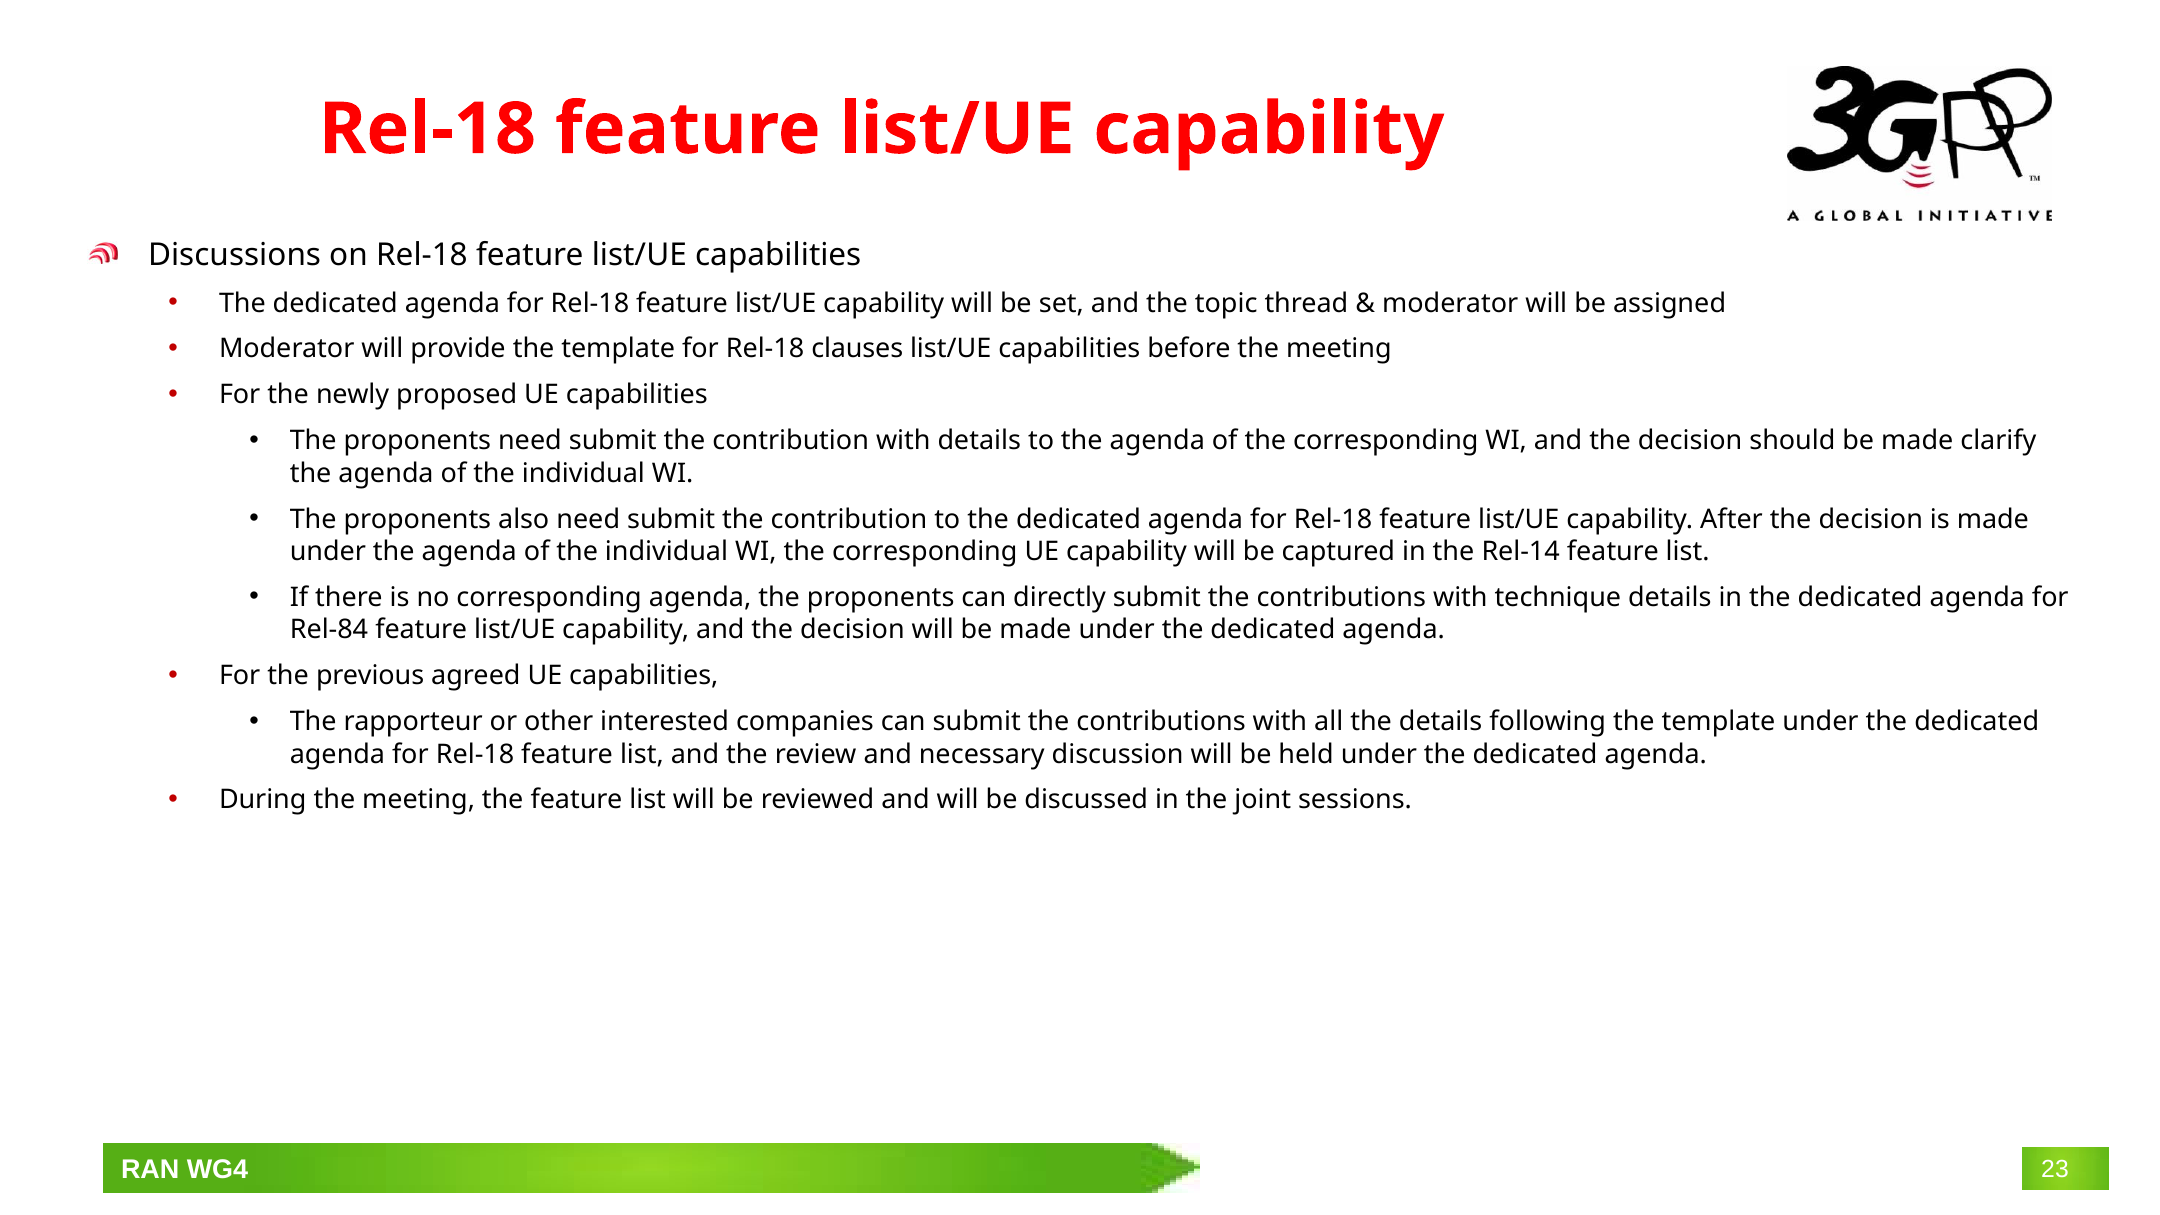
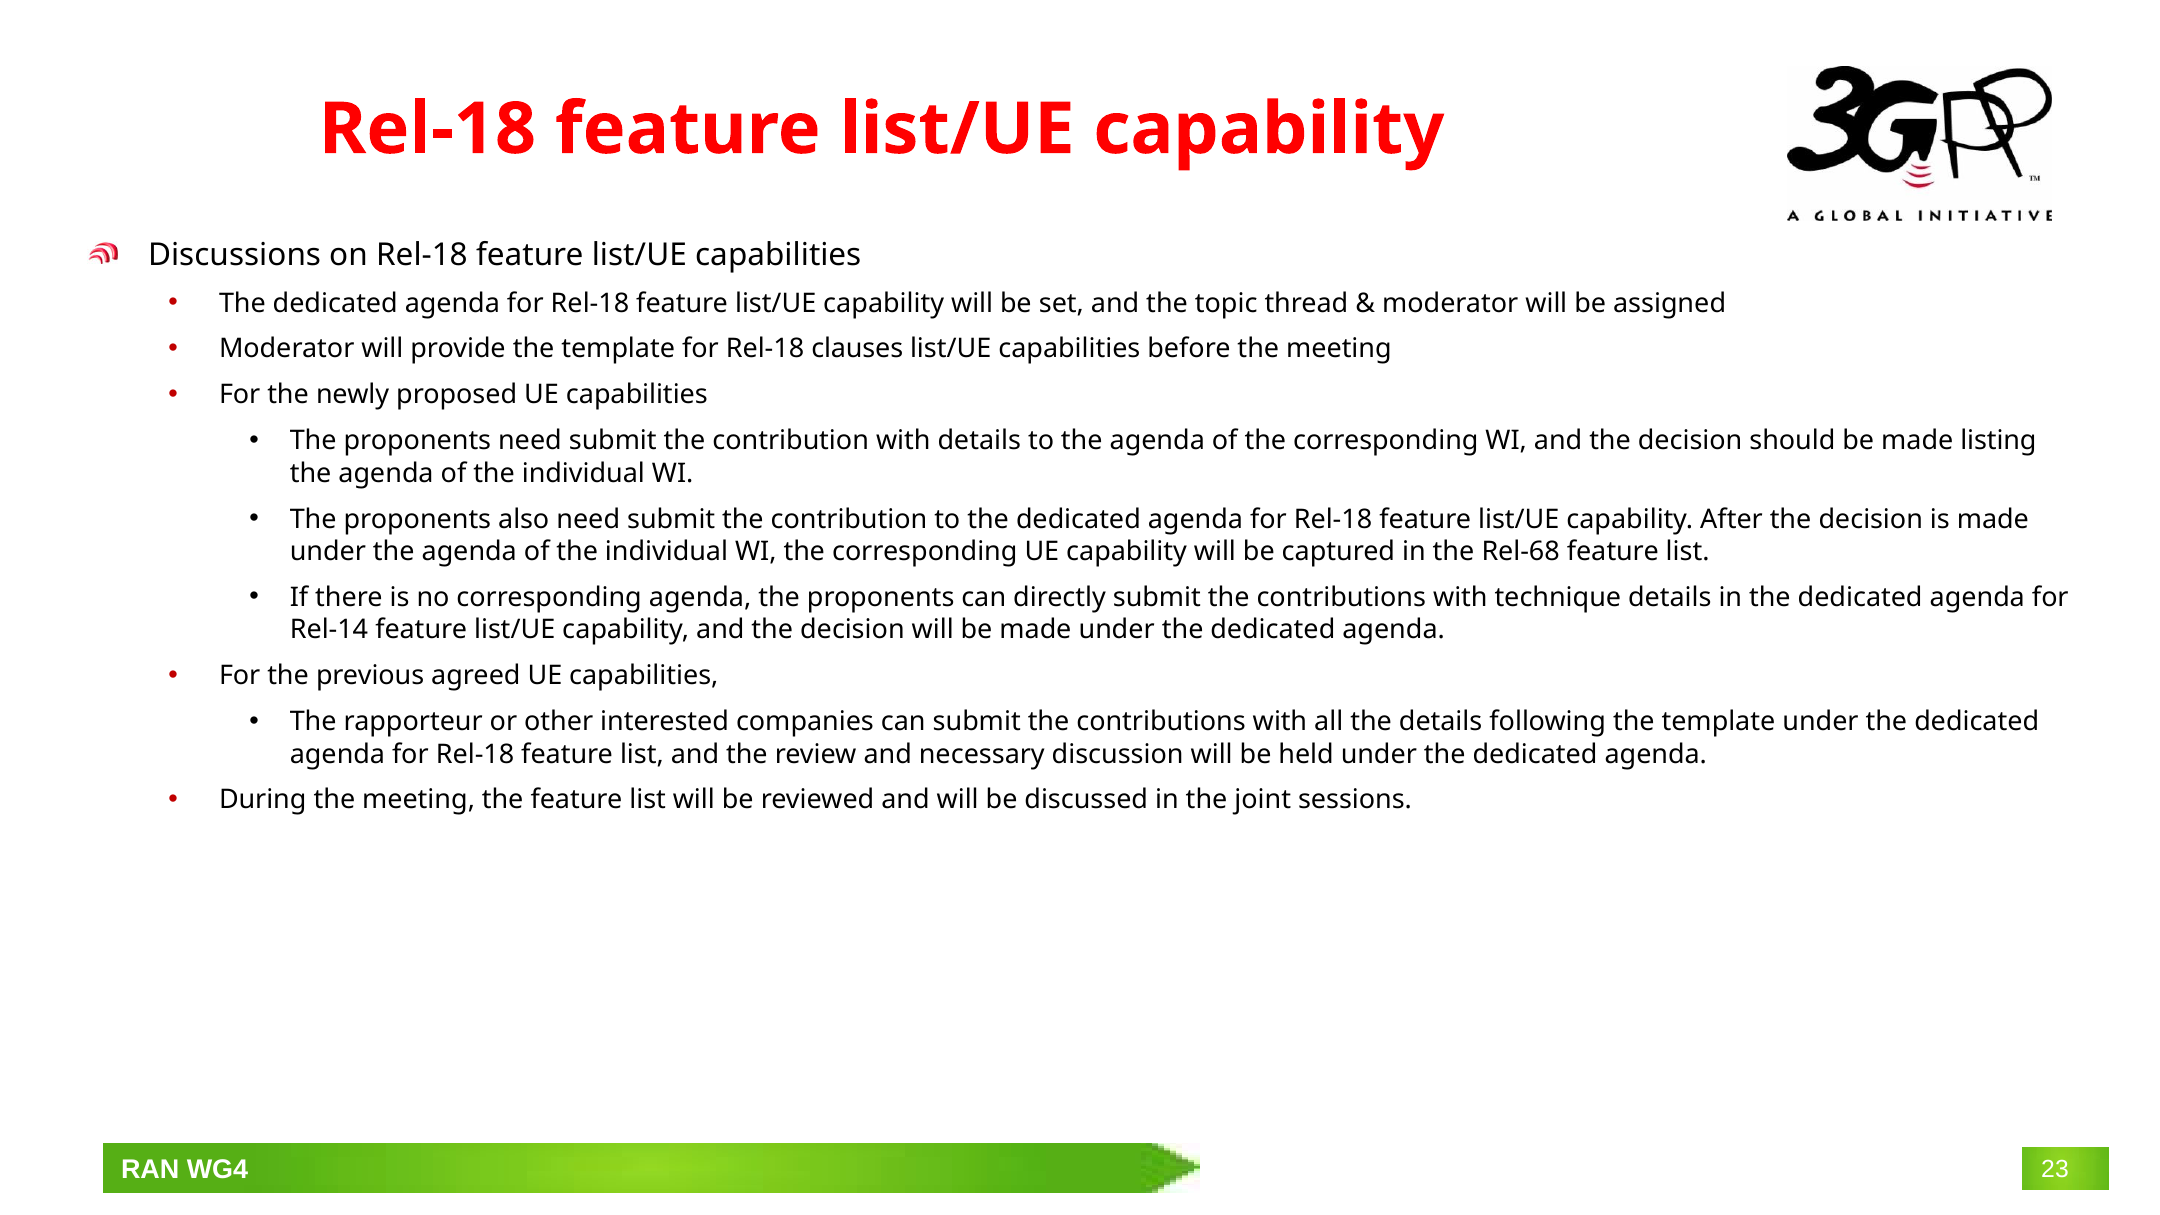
clarify: clarify -> listing
Rel-14: Rel-14 -> Rel-68
Rel-84: Rel-84 -> Rel-14
